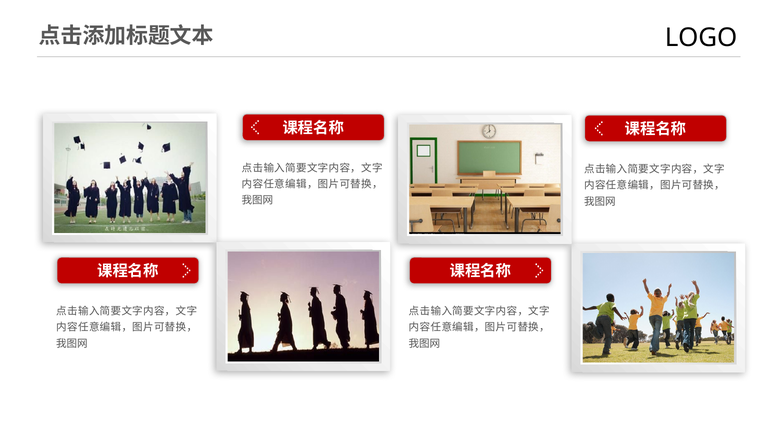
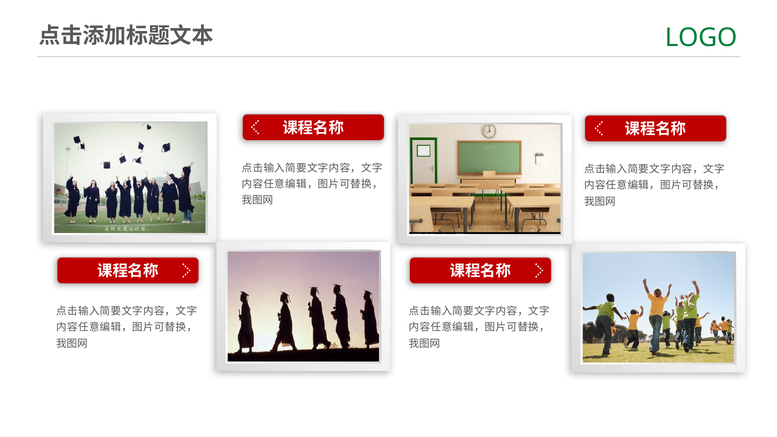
LOGO colour: black -> green
